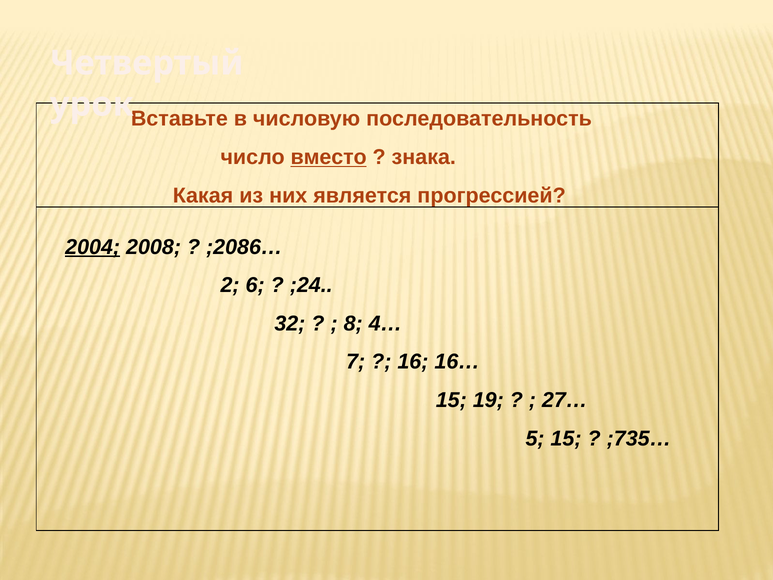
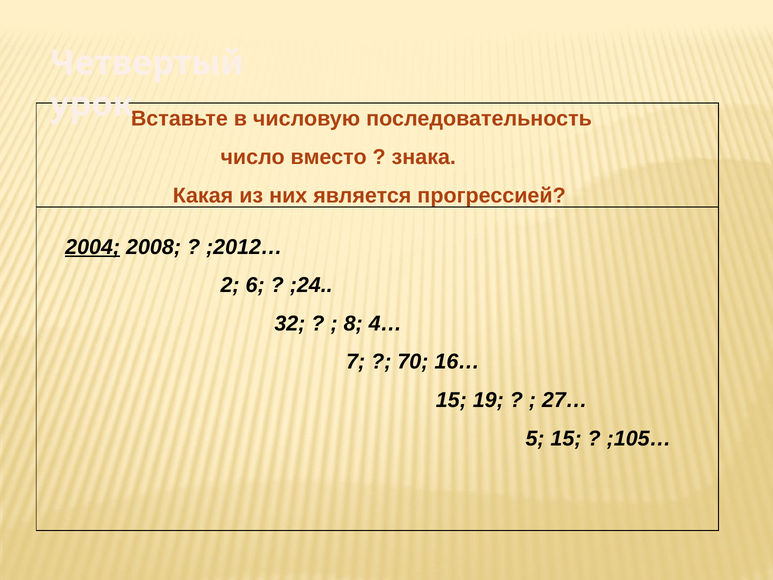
вместо underline: present -> none
;2086…: ;2086… -> ;2012…
16: 16 -> 70
;735…: ;735… -> ;105…
